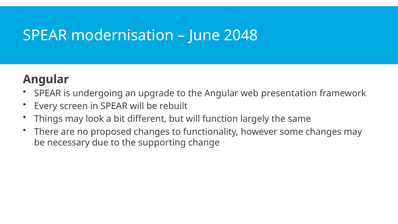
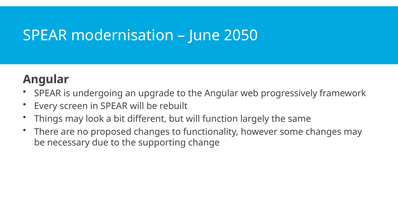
2048: 2048 -> 2050
presentation: presentation -> progressively
